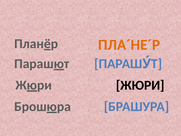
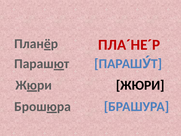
ПЛА´НЕ´Р colour: orange -> red
